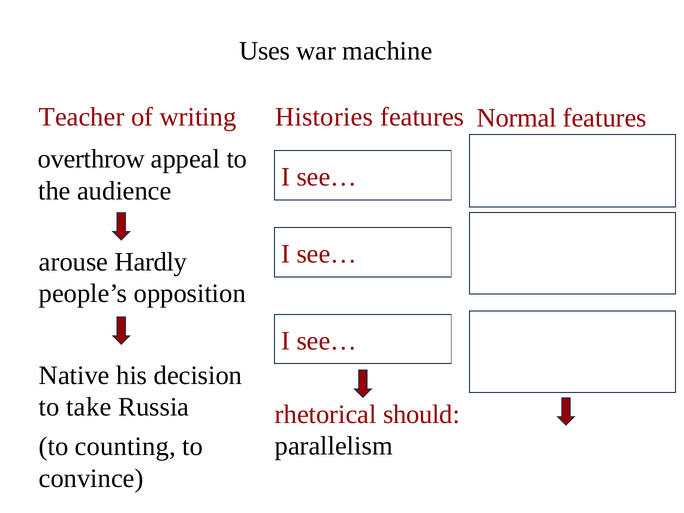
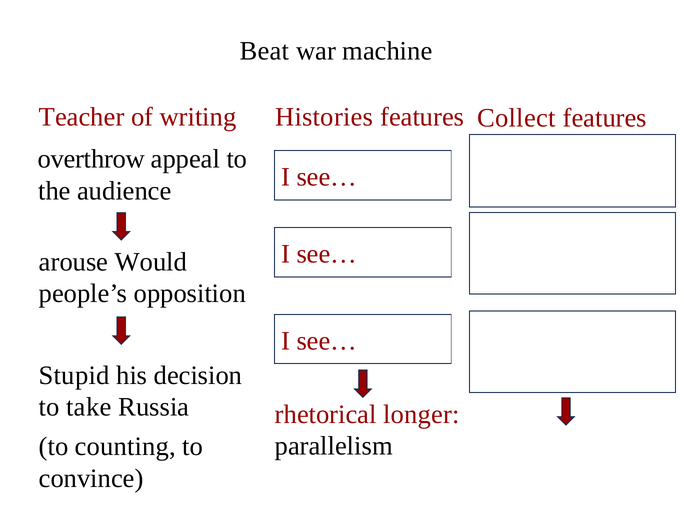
Uses: Uses -> Beat
Normal: Normal -> Collect
Hardly: Hardly -> Would
Native: Native -> Stupid
should: should -> longer
